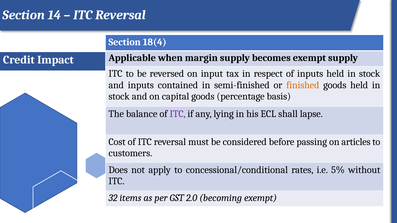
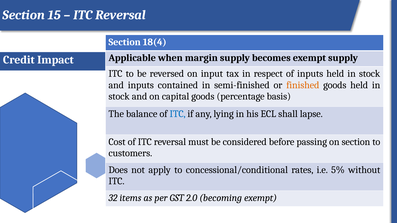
14: 14 -> 15
ITC at (178, 114) colour: purple -> blue
on articles: articles -> section
